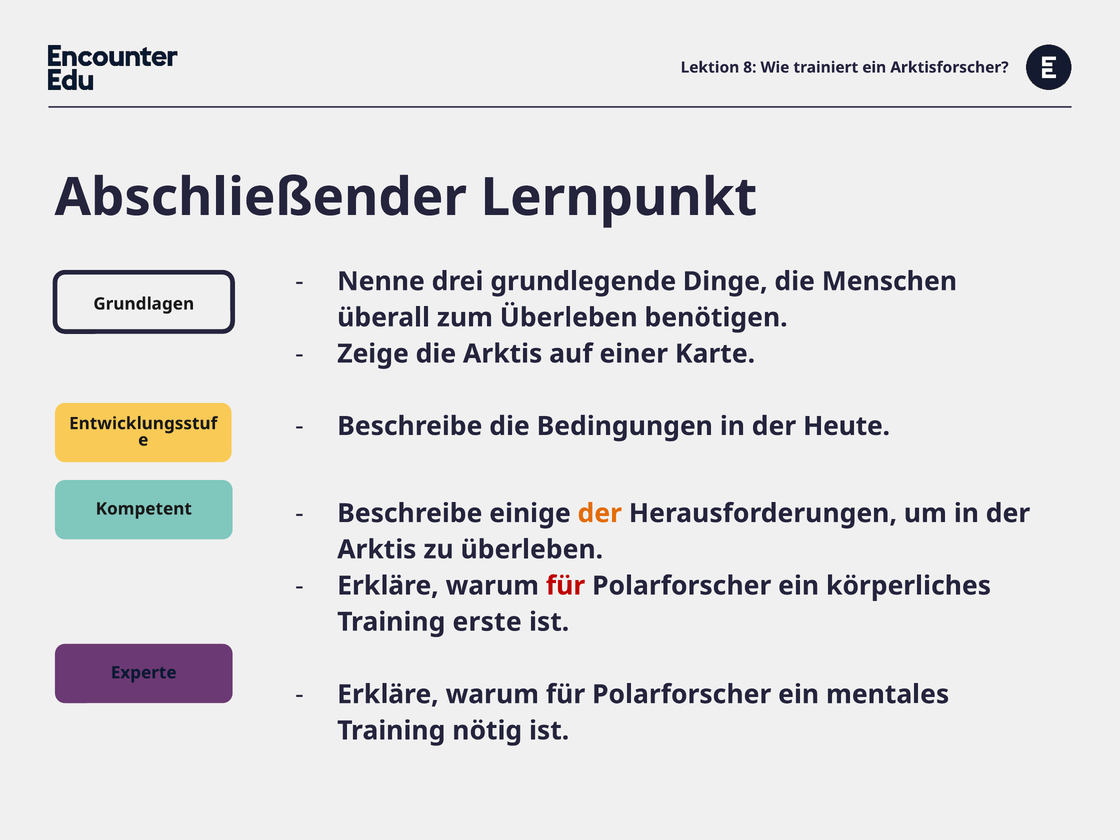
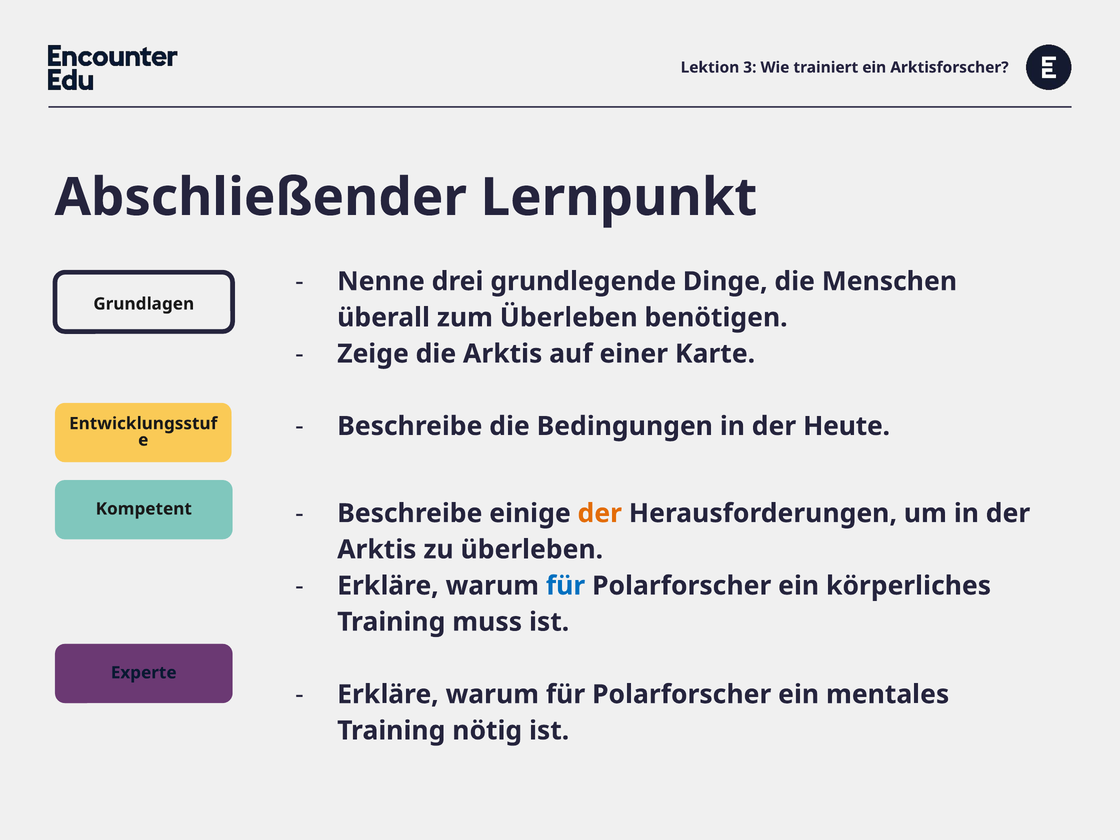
8: 8 -> 3
für at (566, 586) colour: red -> blue
erste: erste -> muss
